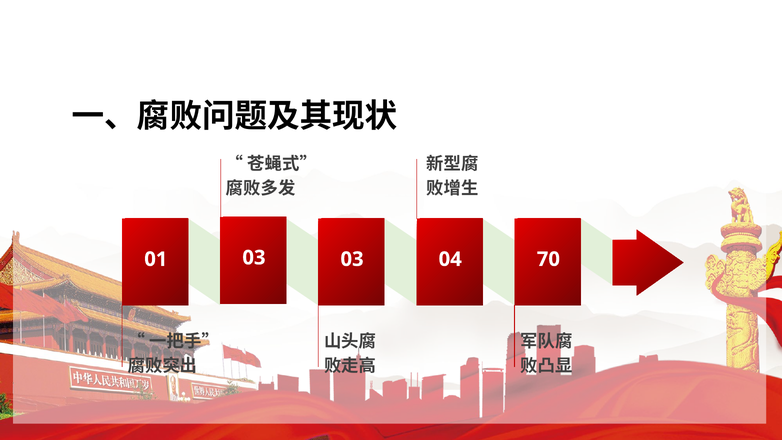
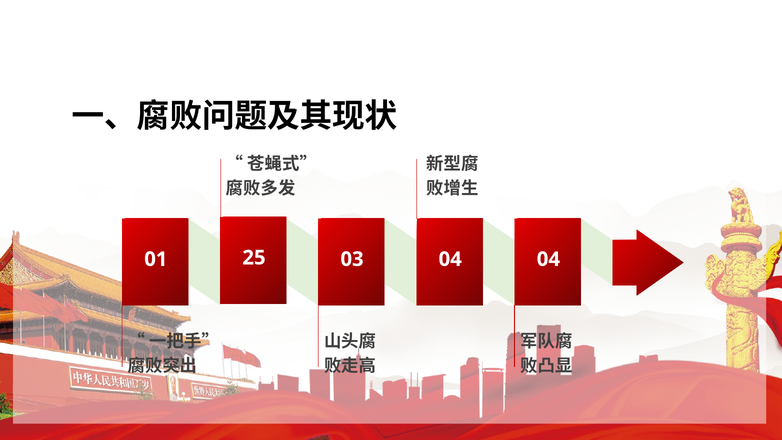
01 03: 03 -> 25
04 70: 70 -> 04
